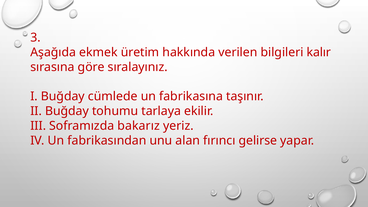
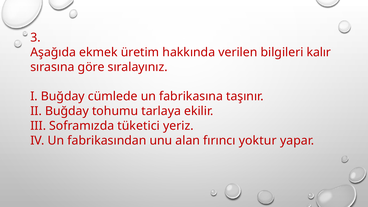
bakarız: bakarız -> tüketici
gelirse: gelirse -> yoktur
